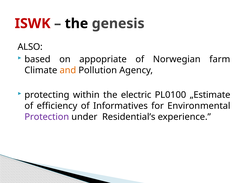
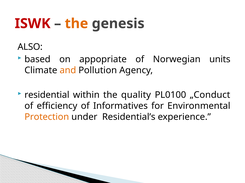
the at (76, 24) colour: black -> orange
farm: farm -> units
protecting: protecting -> residential
electric: electric -> quality
„Estimate: „Estimate -> „Conduct
Protection colour: purple -> orange
